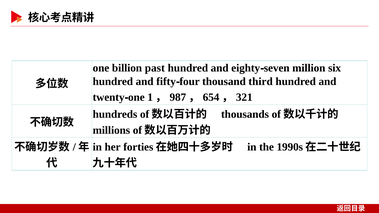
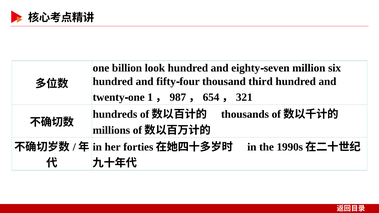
past: past -> look
